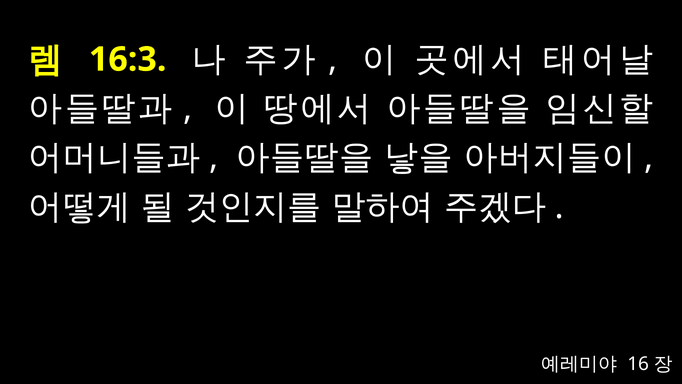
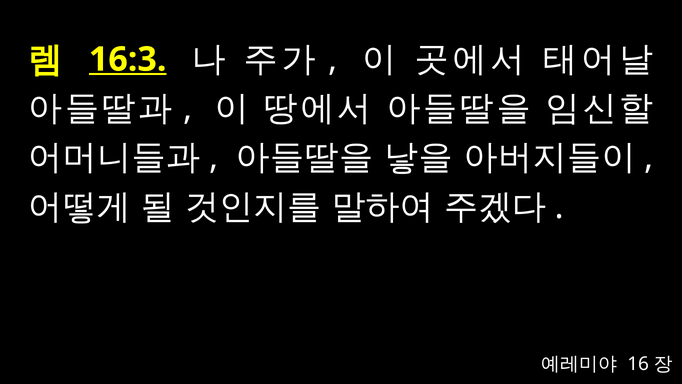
16:3 underline: none -> present
